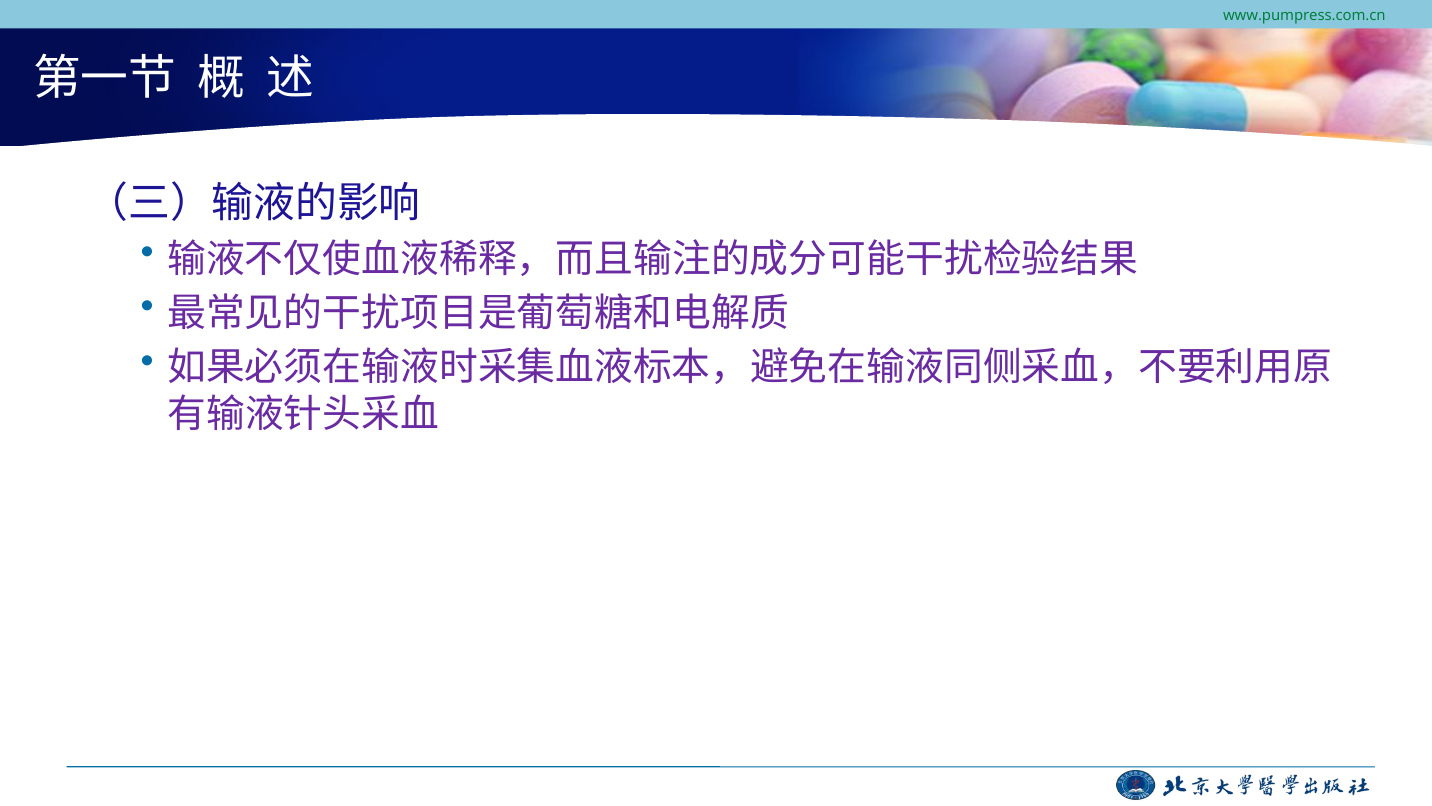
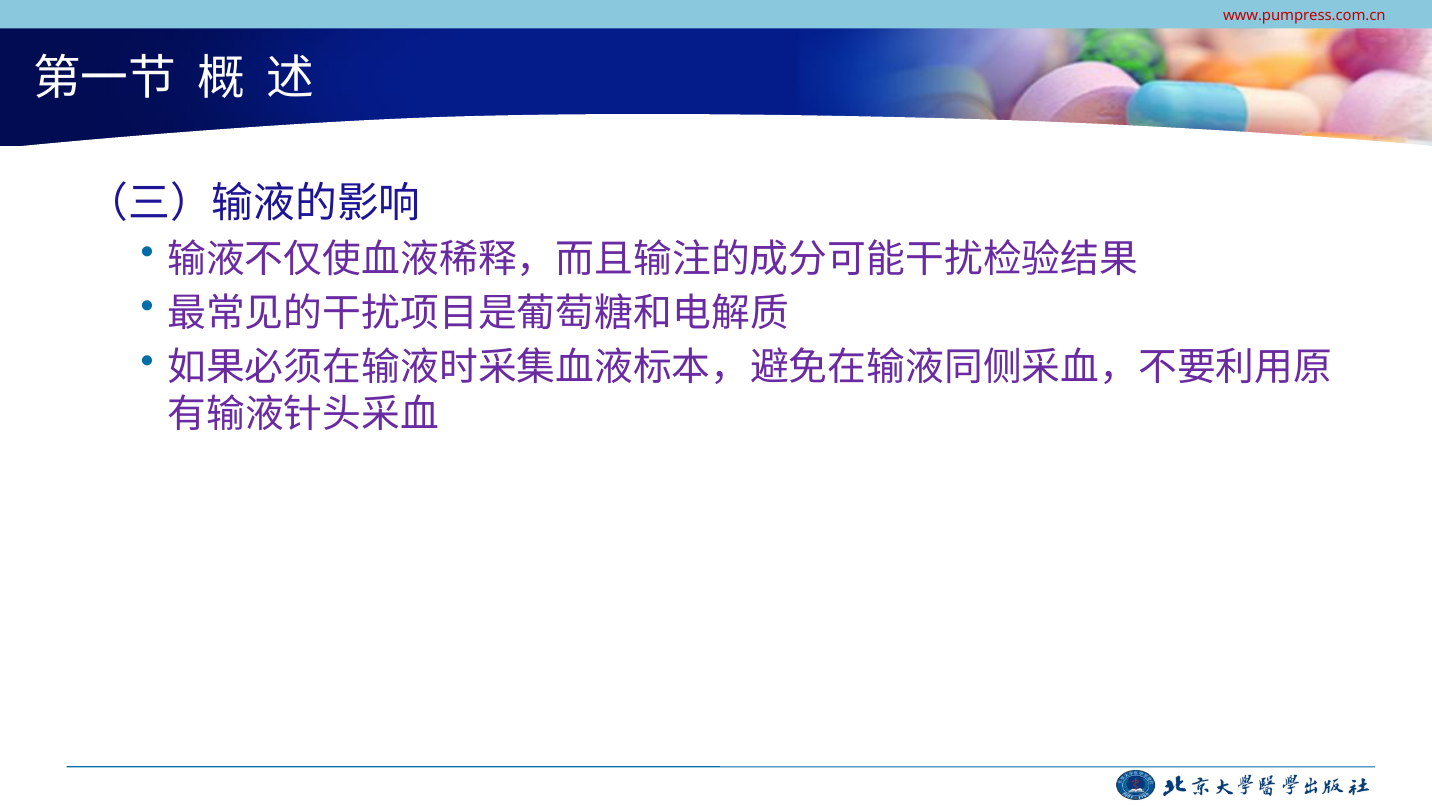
www.pumpress.com.cn colour: green -> red
